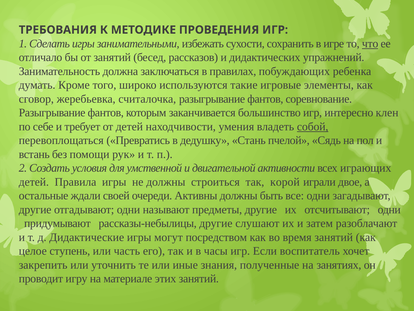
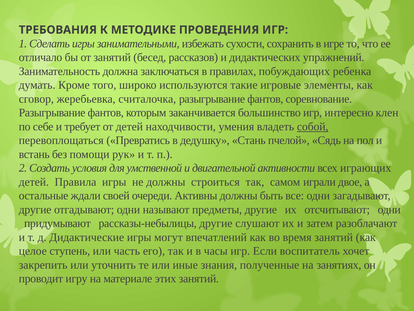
что underline: present -> none
корой: корой -> самом
посредством: посредством -> впечатлений
